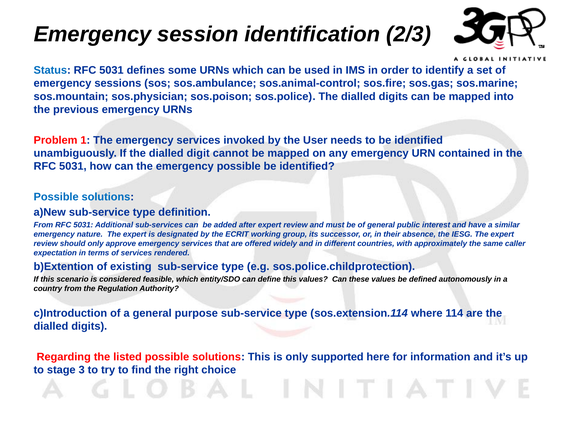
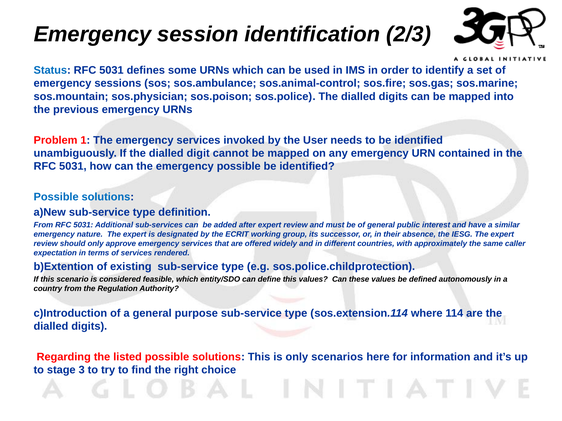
supported: supported -> scenarios
